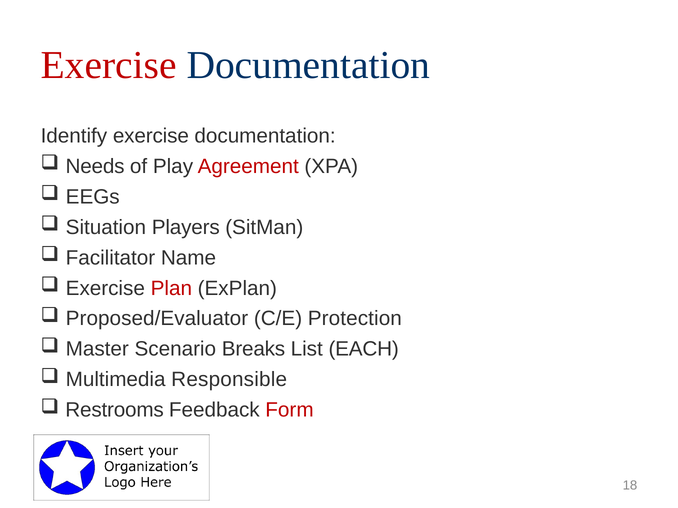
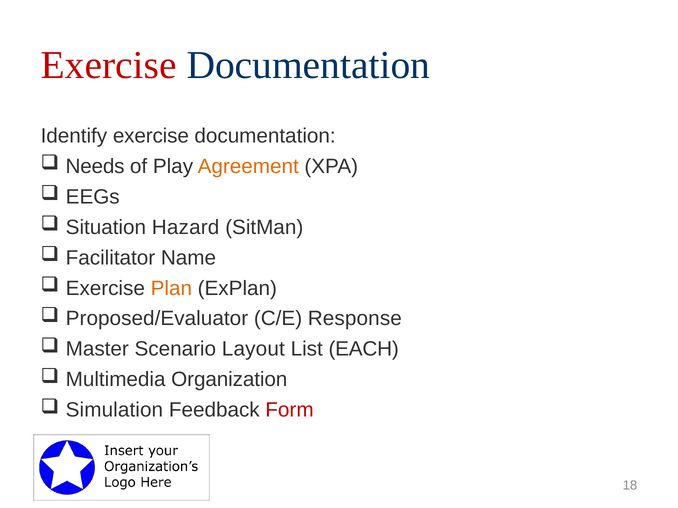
Agreement colour: red -> orange
Players: Players -> Hazard
Plan colour: red -> orange
Protection: Protection -> Response
Breaks: Breaks -> Layout
Responsible: Responsible -> Organization
Restrooms: Restrooms -> Simulation
